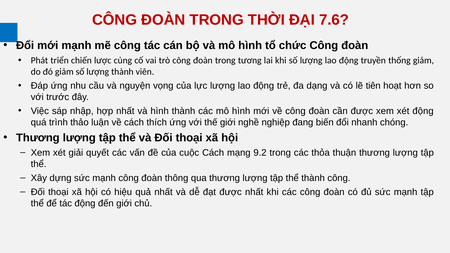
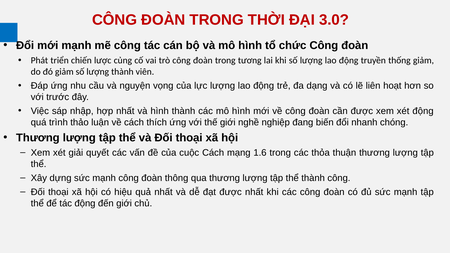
7.6: 7.6 -> 3.0
tiên: tiên -> liên
9.2: 9.2 -> 1.6
